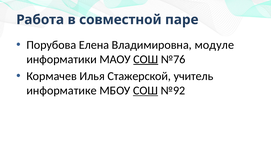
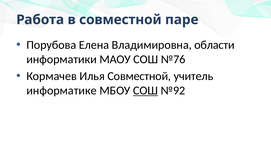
модуле: модуле -> области
СОШ at (146, 59) underline: present -> none
Илья Стажерской: Стажерской -> Совместной
